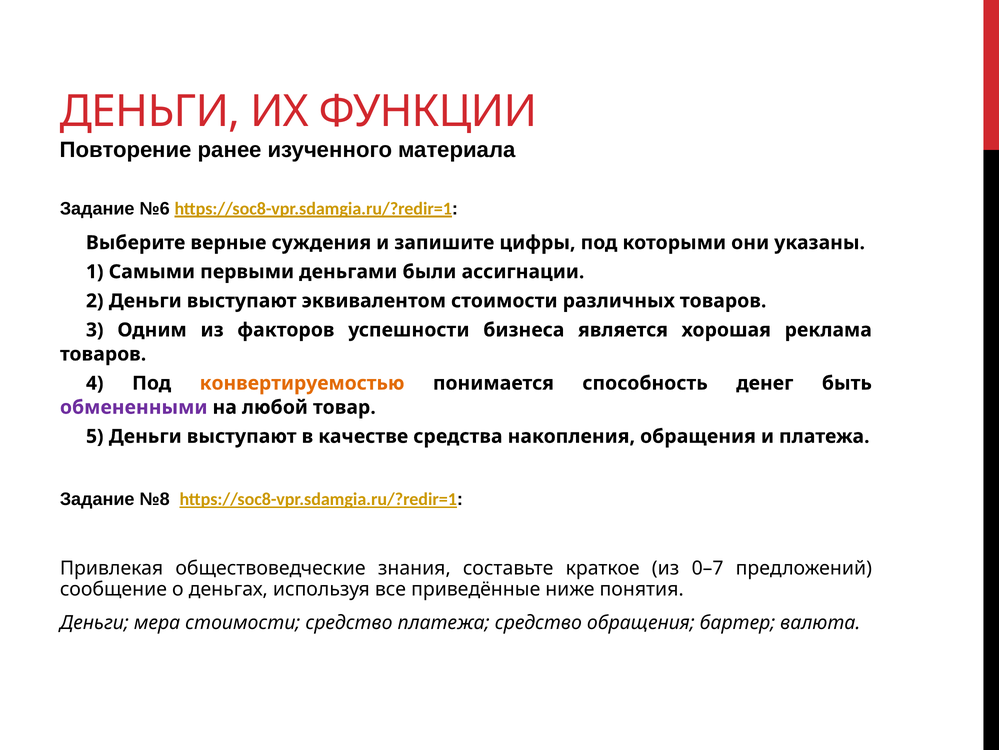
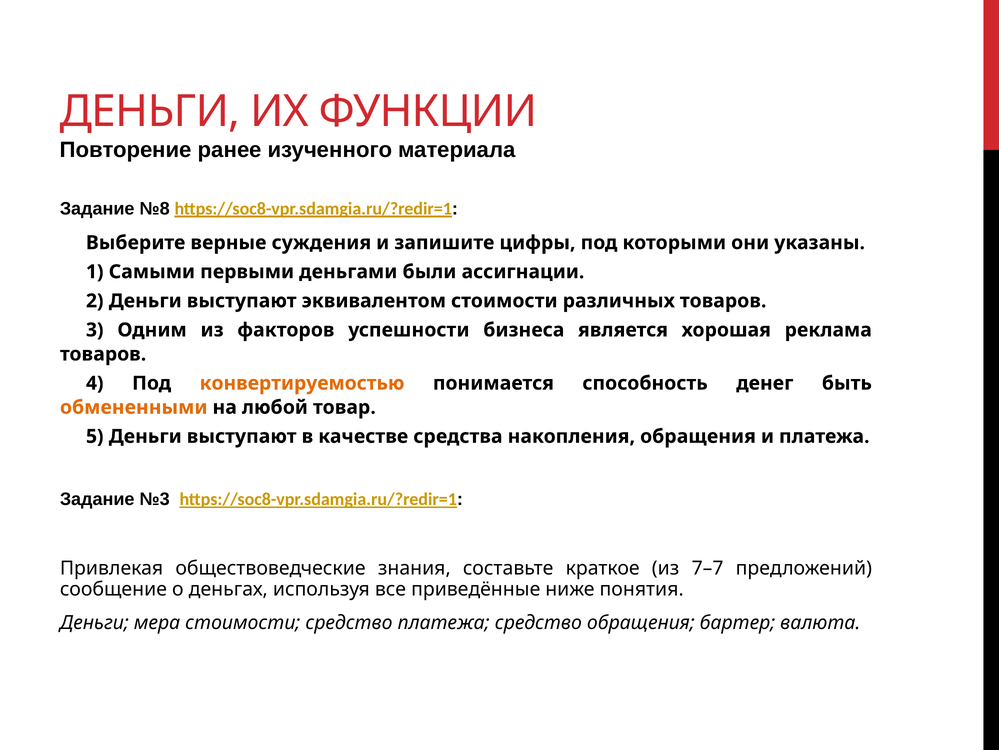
№6: №6 -> №8
обмененными colour: purple -> orange
№8: №8 -> №3
0–7: 0–7 -> 7–7
